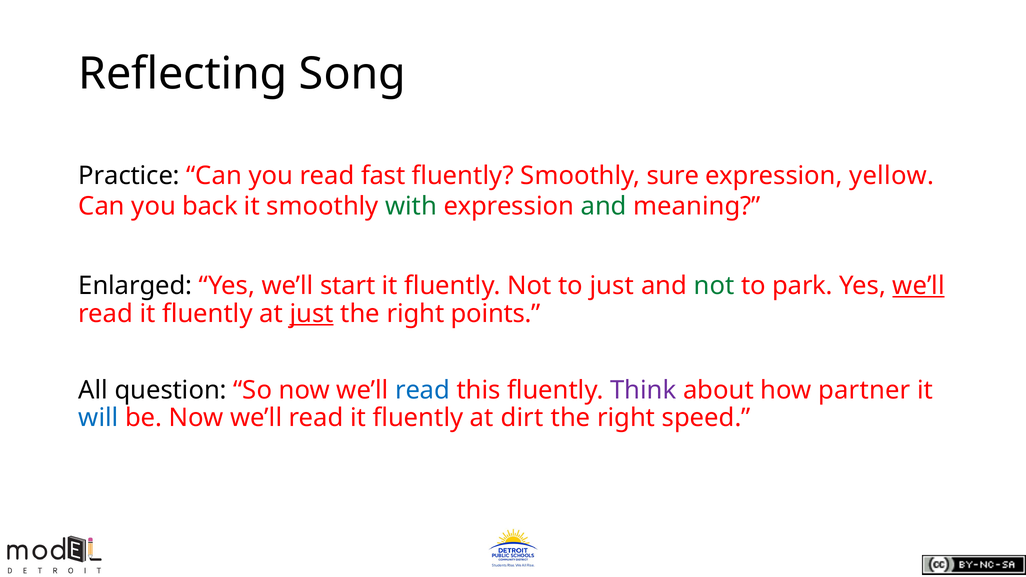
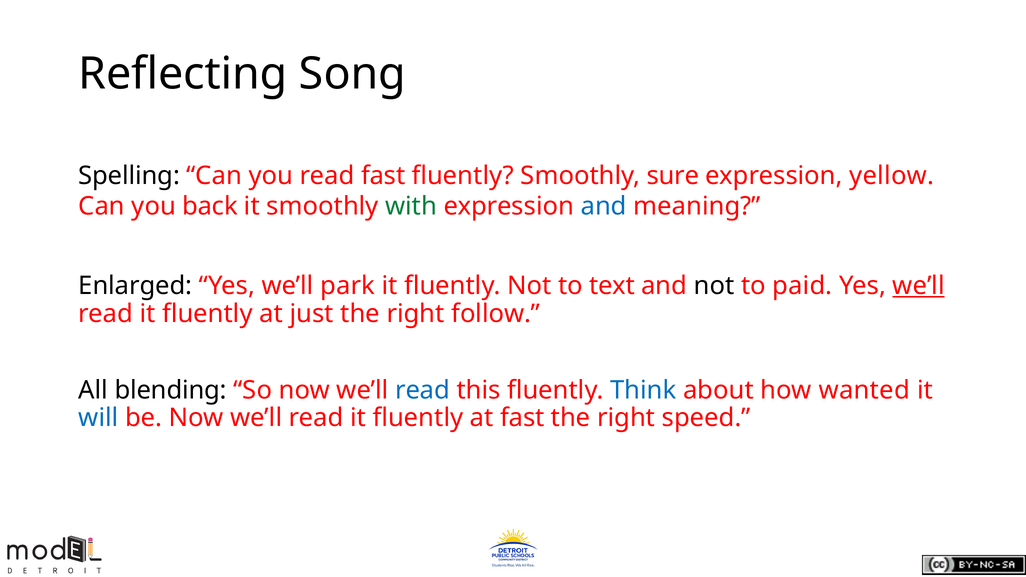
Practice: Practice -> Spelling
and at (604, 207) colour: green -> blue
start: start -> park
to just: just -> text
not at (714, 286) colour: green -> black
park: park -> paid
just at (312, 314) underline: present -> none
points: points -> follow
question: question -> blending
Think colour: purple -> blue
partner: partner -> wanted
at dirt: dirt -> fast
